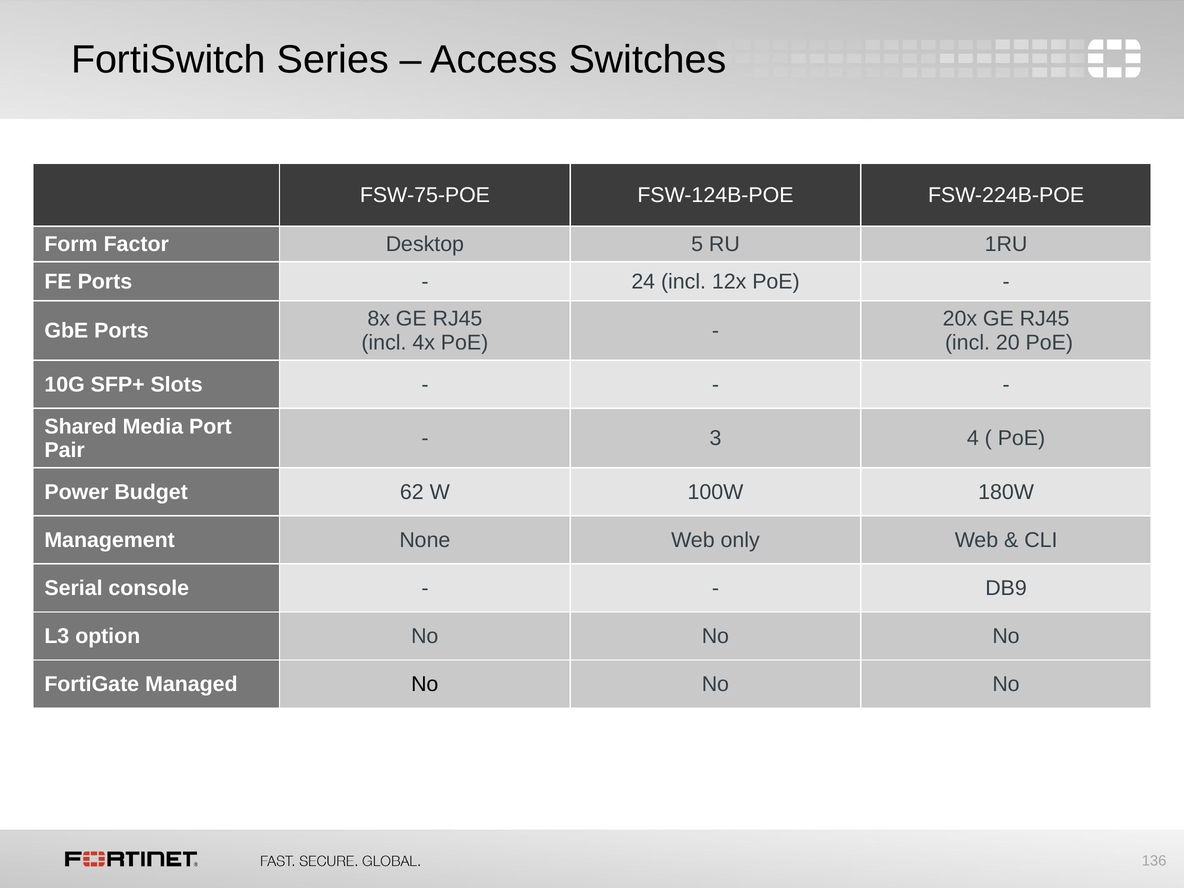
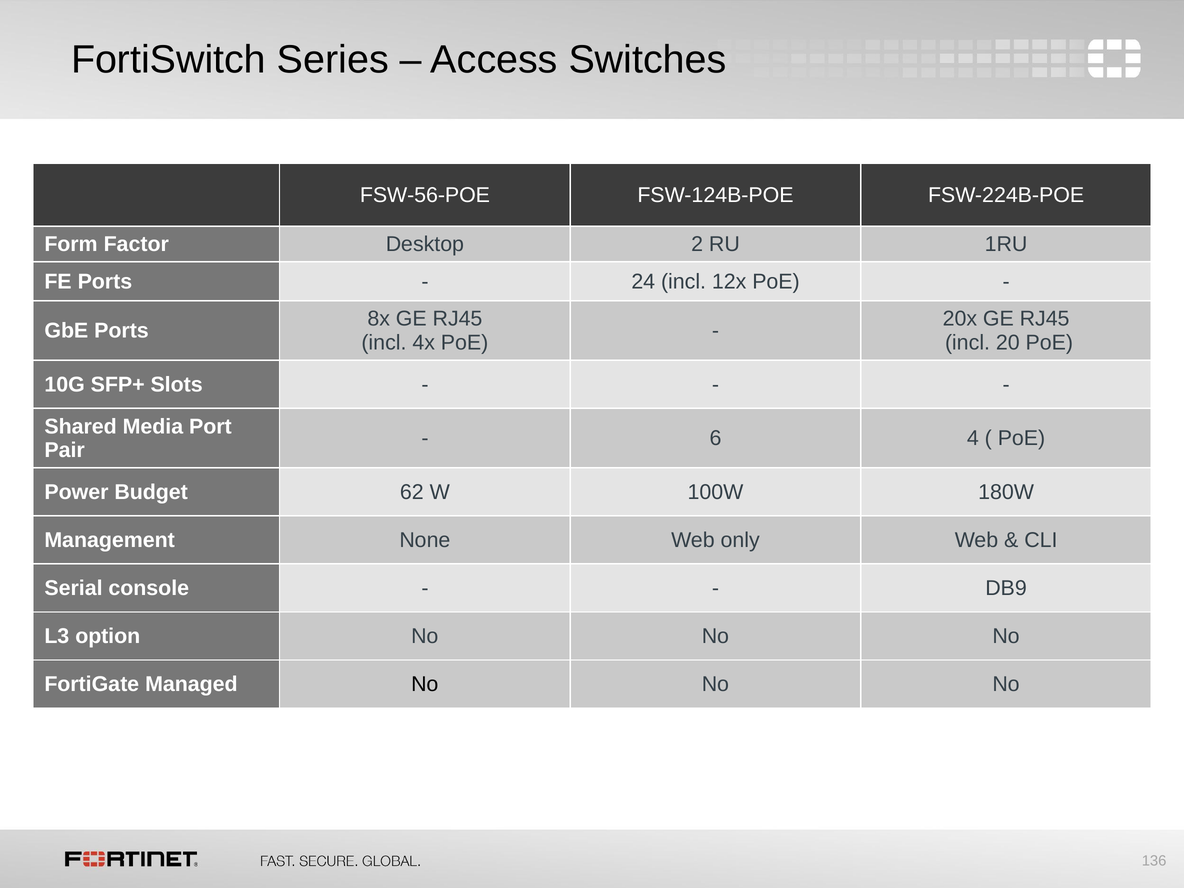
FSW-75-POE: FSW-75-POE -> FSW-56-POE
5: 5 -> 2
3: 3 -> 6
